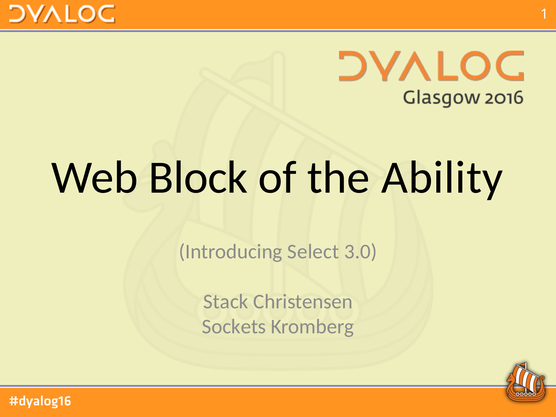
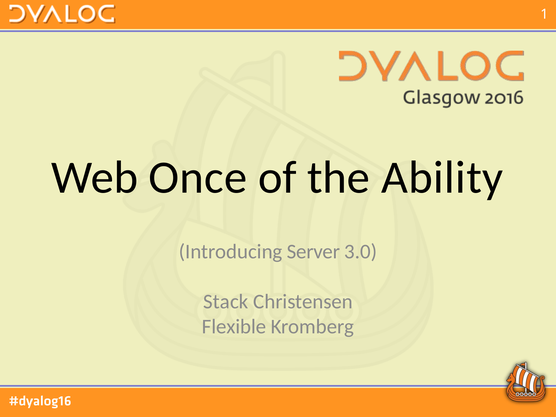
Block: Block -> Once
Select: Select -> Server
Sockets: Sockets -> Flexible
